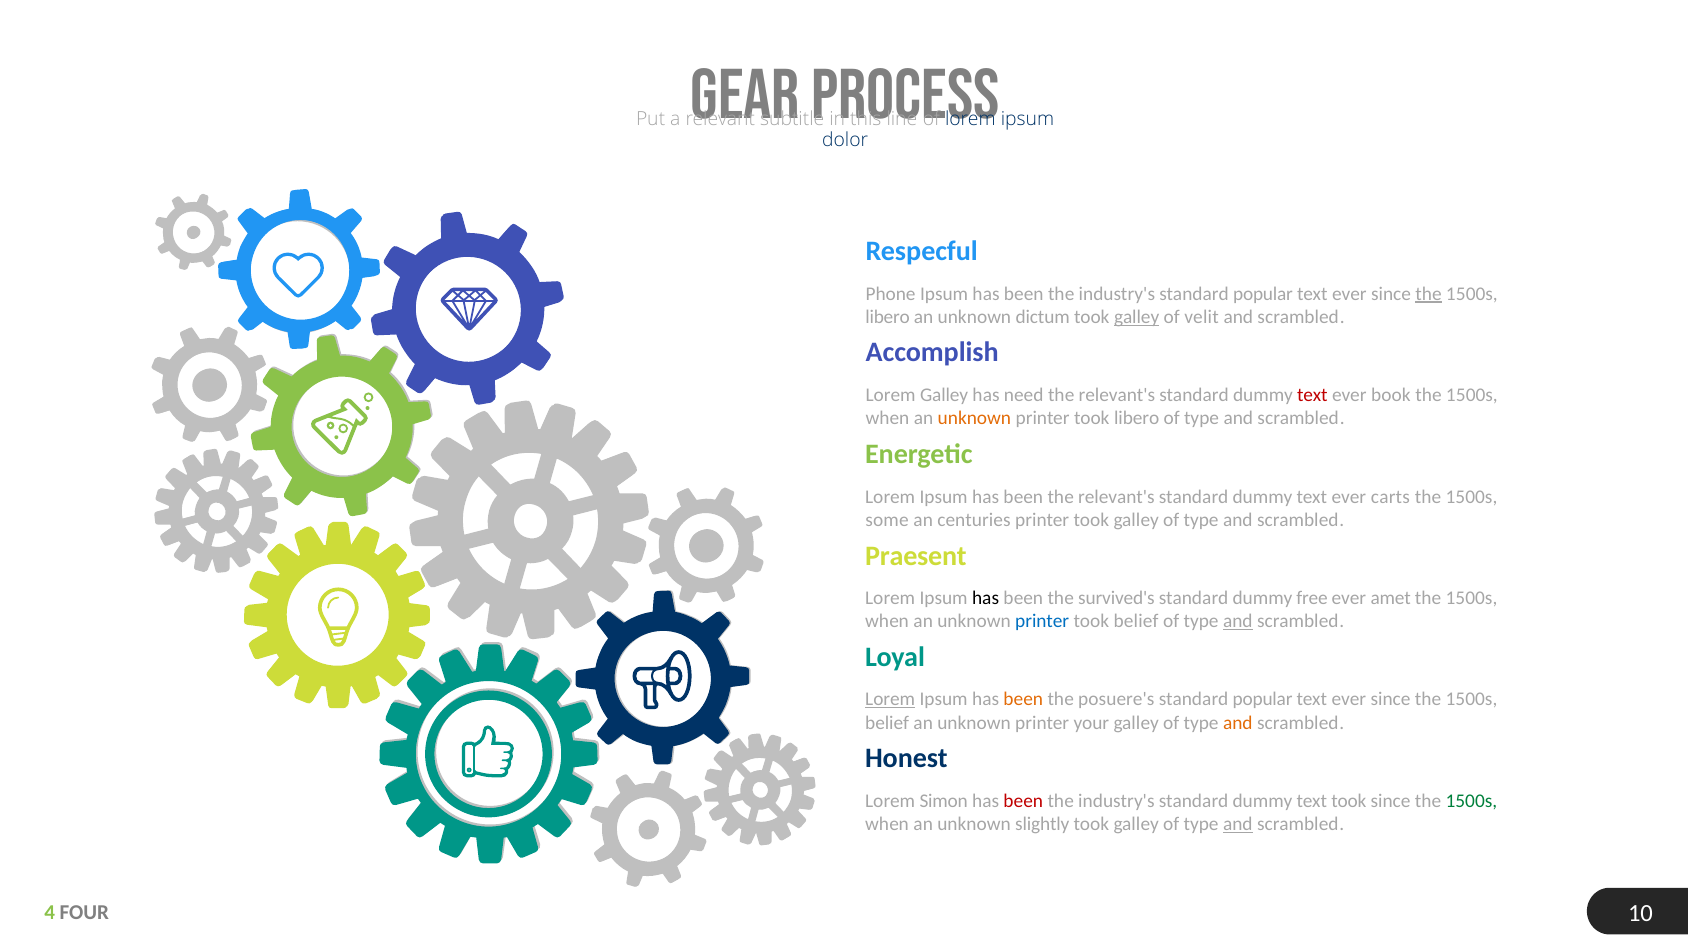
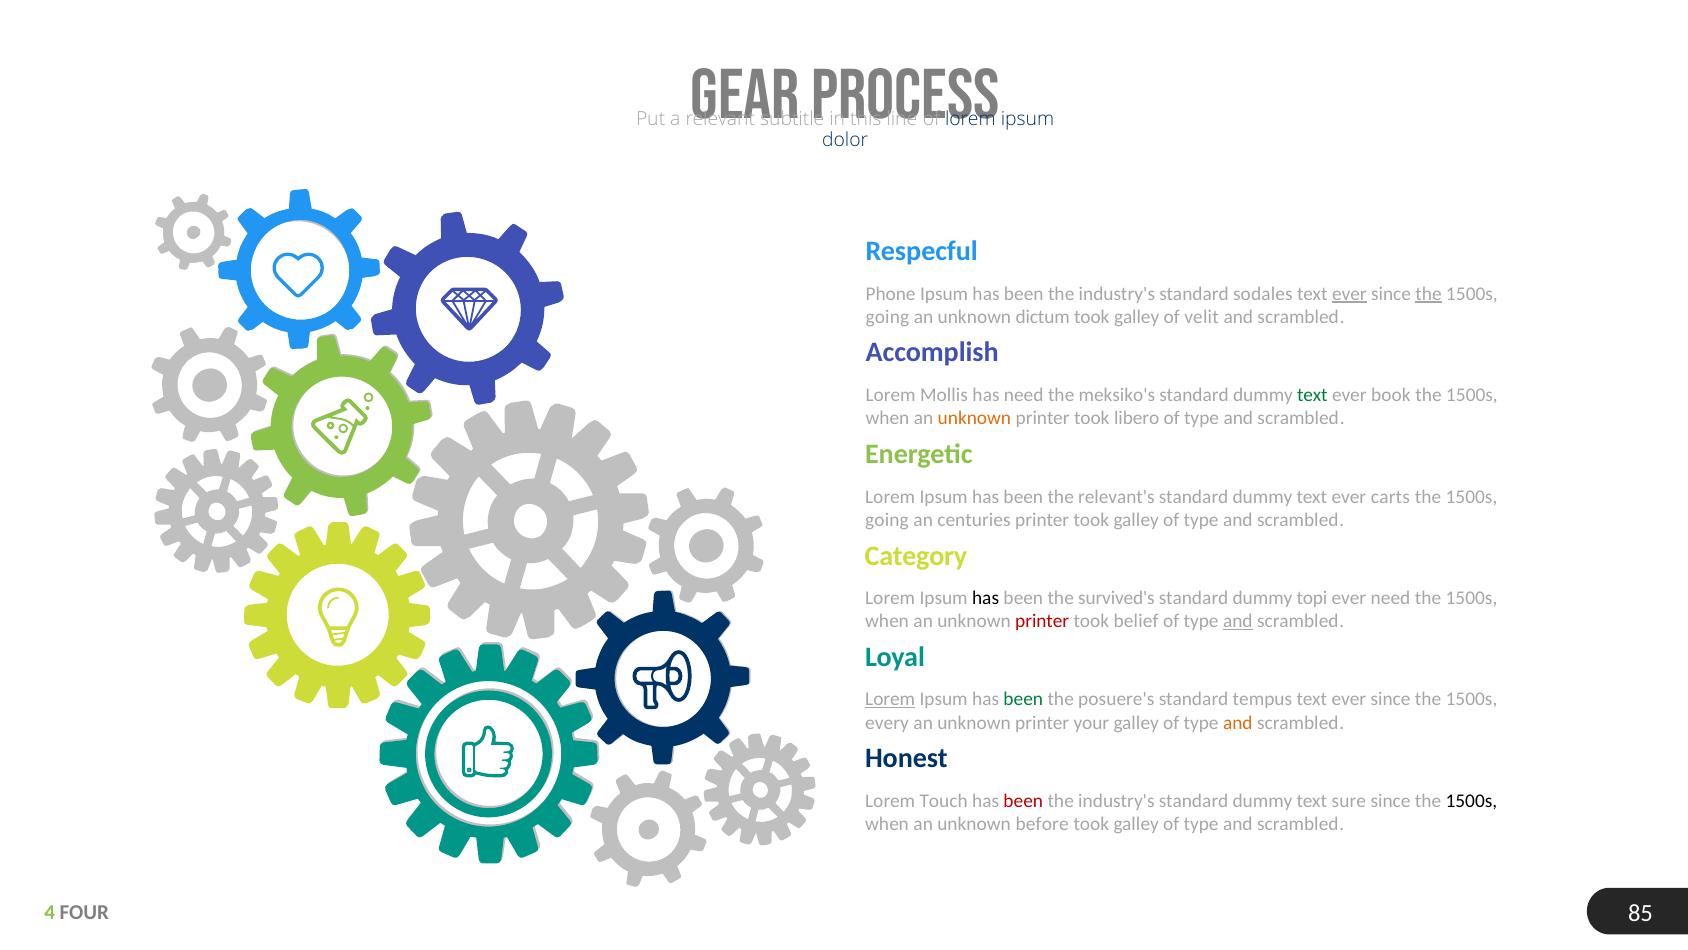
industry's standard popular: popular -> sodales
ever at (1349, 294) underline: none -> present
libero at (888, 317): libero -> going
galley at (1137, 317) underline: present -> none
Lorem Galley: Galley -> Mollis
relevant's at (1117, 395): relevant's -> meksiko's
text at (1312, 395) colour: red -> green
some at (887, 520): some -> going
Praesent: Praesent -> Category
free: free -> topi
ever amet: amet -> need
printer at (1042, 621) colour: blue -> red
been at (1023, 699) colour: orange -> green
popular at (1263, 699): popular -> tempus
belief at (887, 722): belief -> every
Simon: Simon -> Touch
text took: took -> sure
1500s at (1471, 800) colour: green -> black
slightly: slightly -> before
and at (1238, 824) underline: present -> none
10: 10 -> 85
